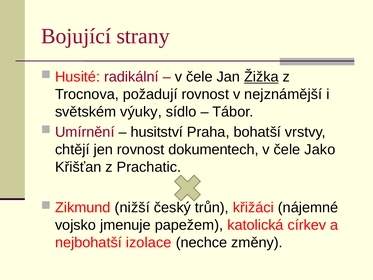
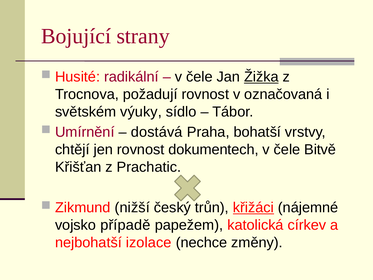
nejznámější: nejznámější -> označovaná
husitství: husitství -> dostává
Jako: Jako -> Bitvě
křižáci underline: none -> present
jmenuje: jmenuje -> případě
